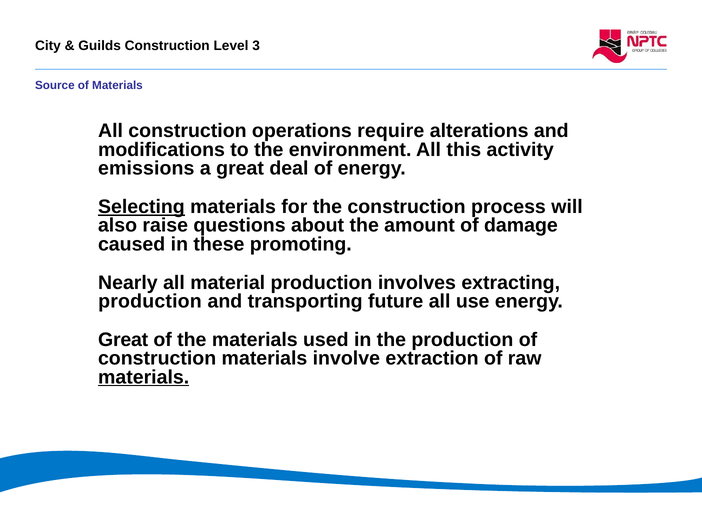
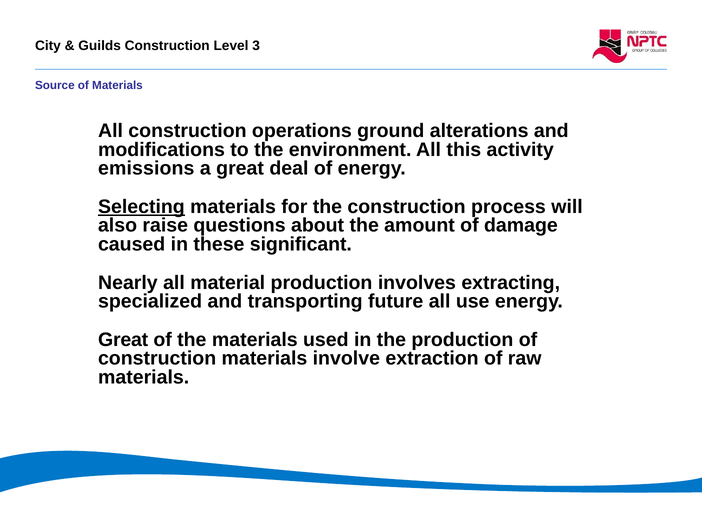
require: require -> ground
promoting: promoting -> significant
production at (150, 301): production -> specialized
materials at (144, 377) underline: present -> none
